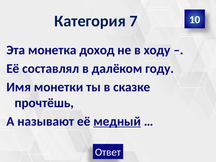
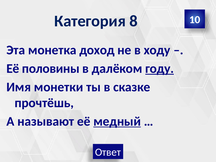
7: 7 -> 8
составлял: составлял -> половины
году underline: none -> present
